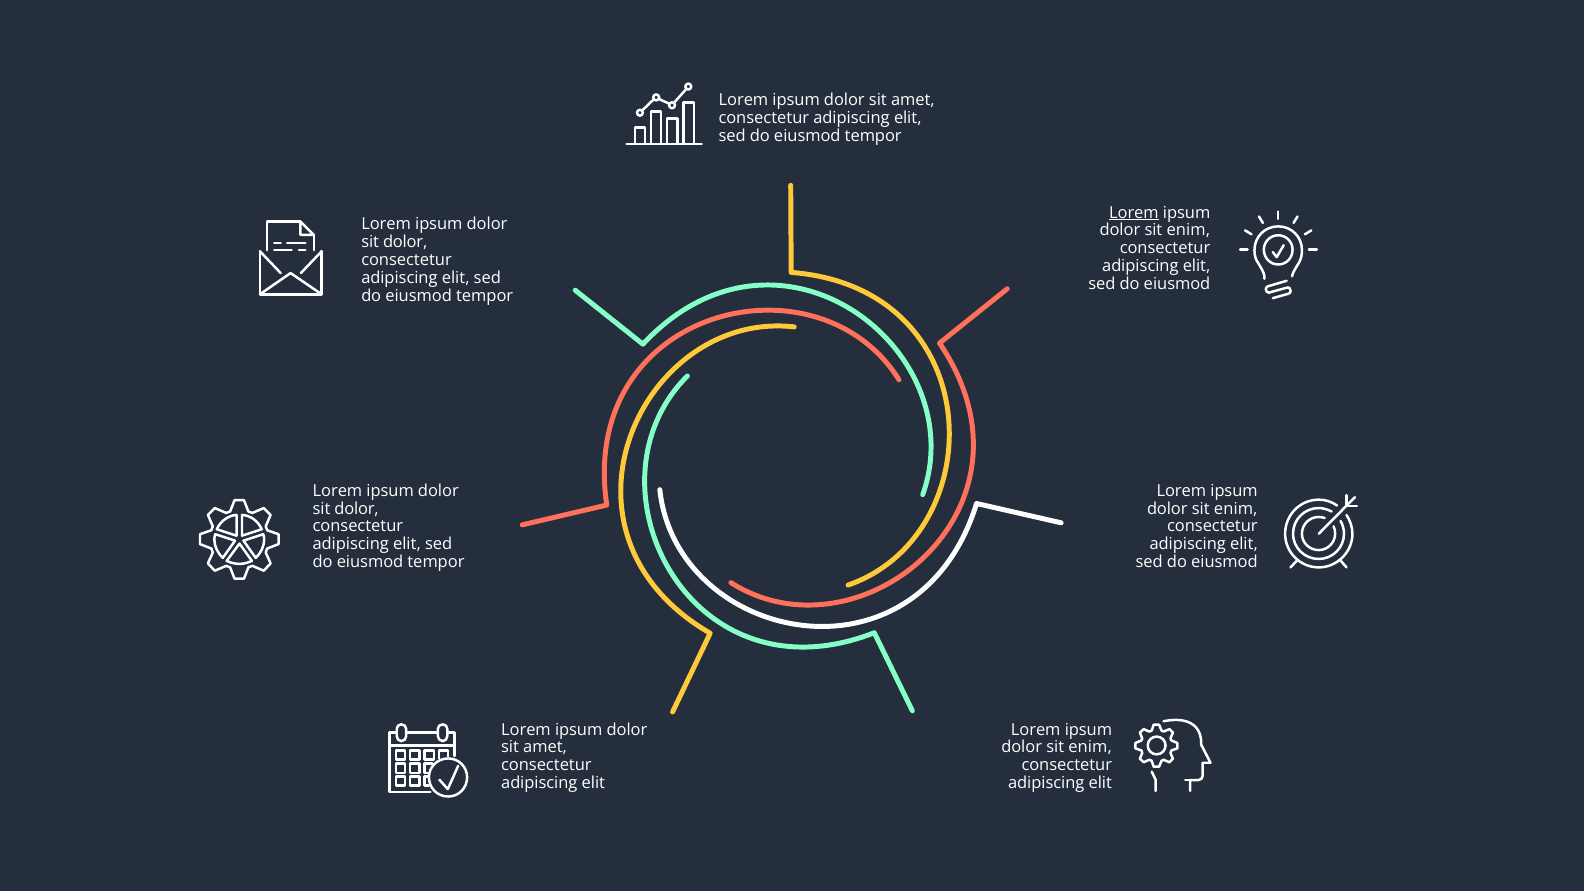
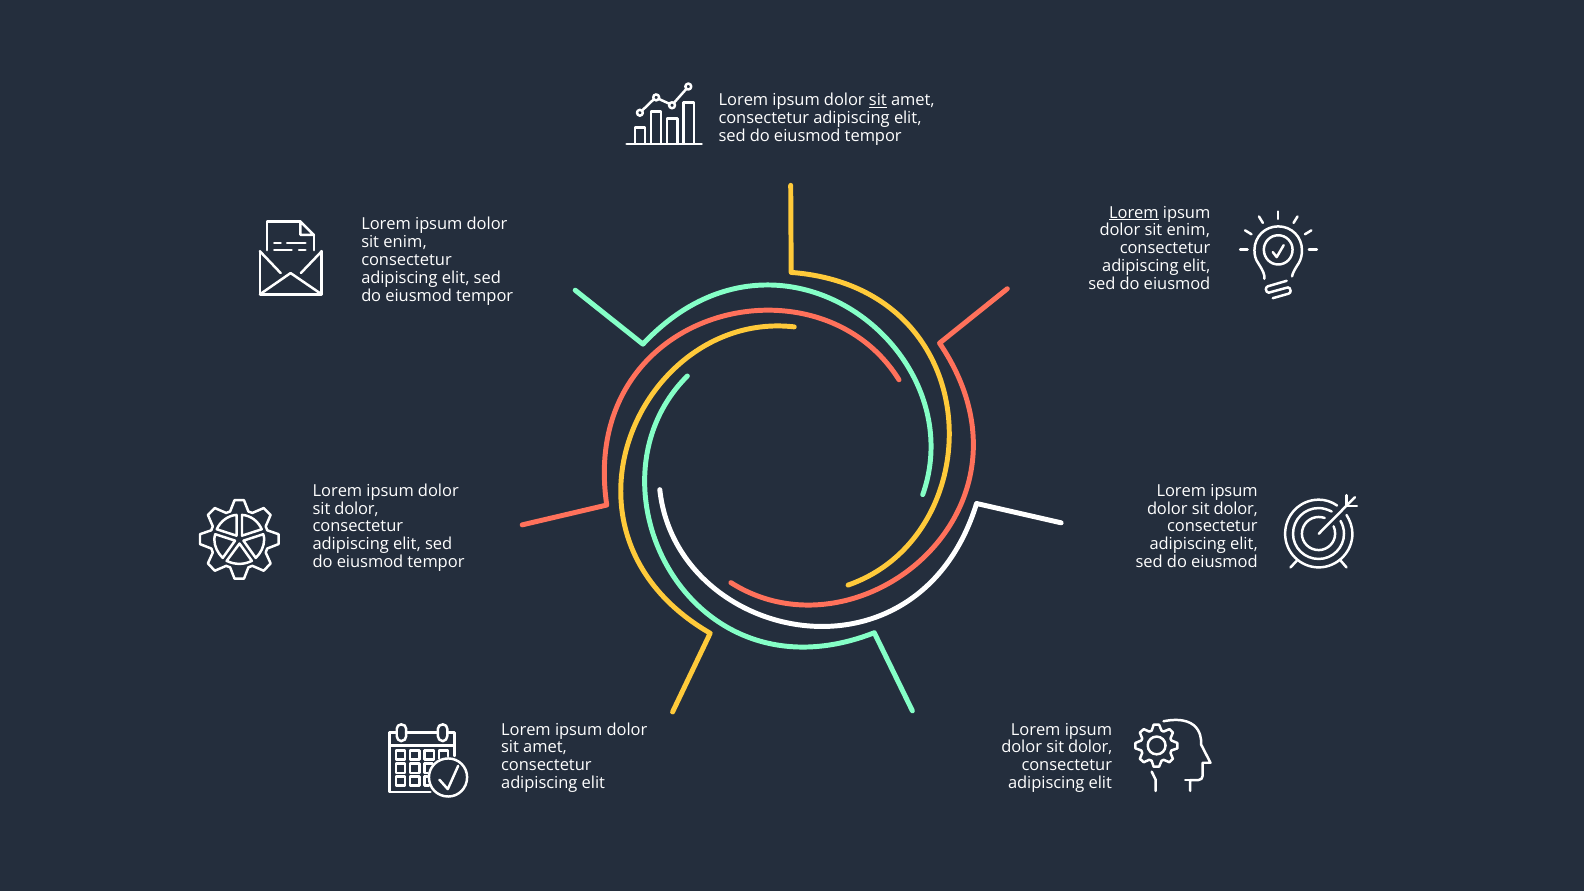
sit at (878, 100) underline: none -> present
dolor at (405, 242): dolor -> enim
enim at (1236, 509): enim -> dolor
enim at (1090, 747): enim -> dolor
